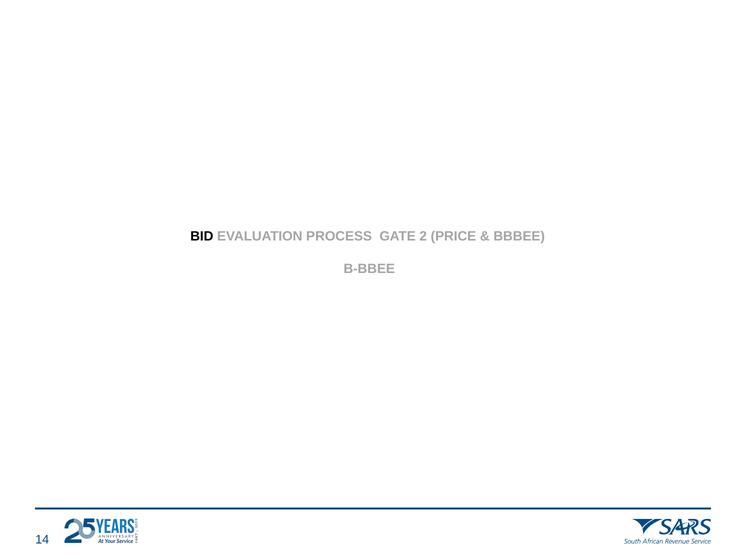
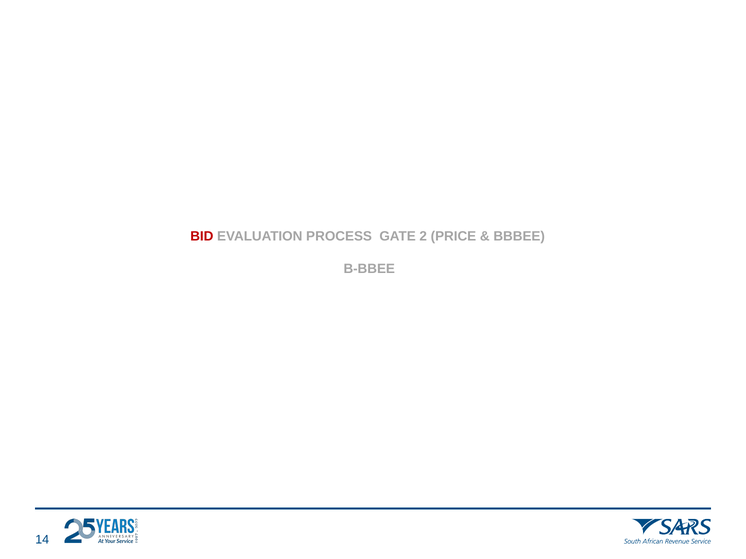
BID colour: black -> red
